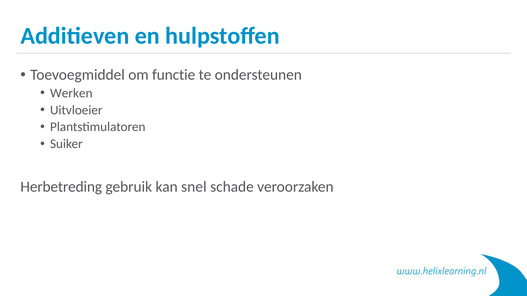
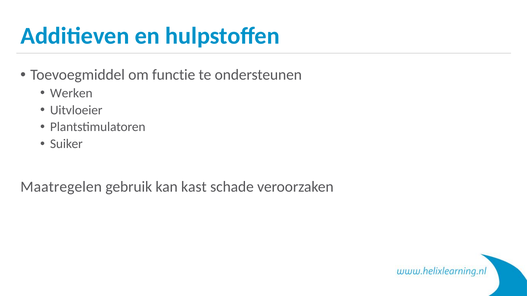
Herbetreding: Herbetreding -> Maatregelen
snel: snel -> kast
